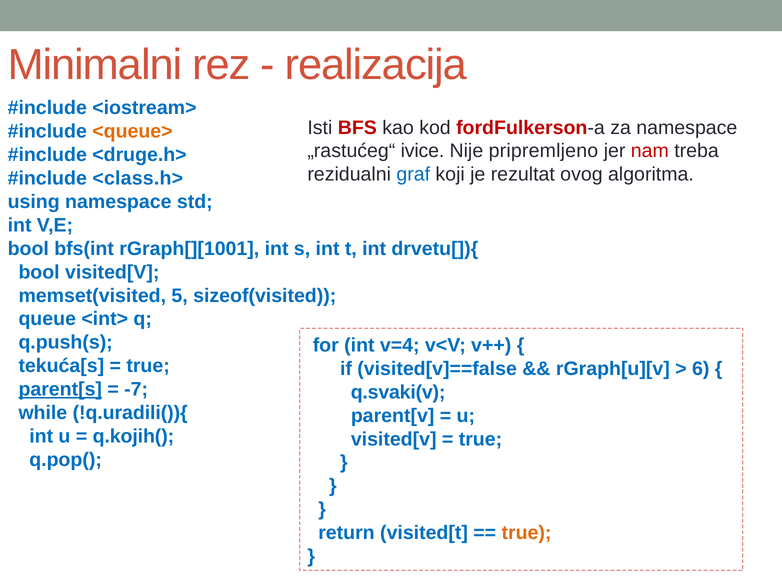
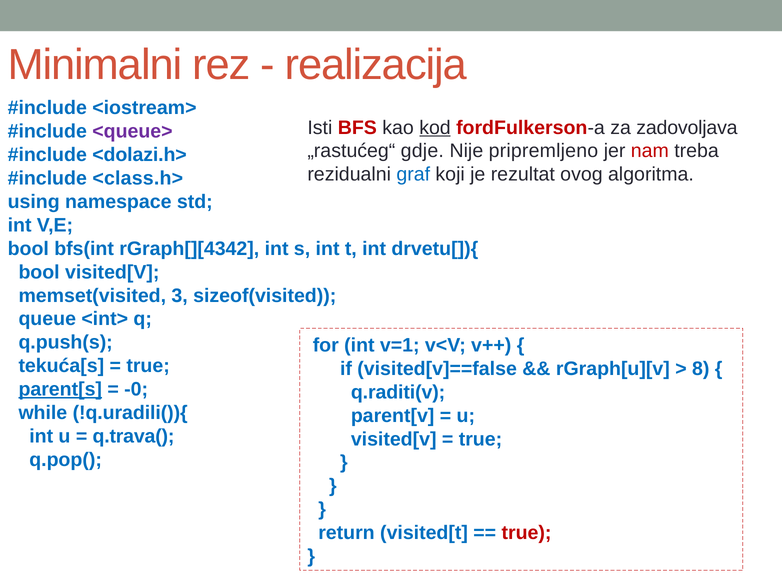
kod underline: none -> present
za namespace: namespace -> zadovoljava
<queue> colour: orange -> purple
ivice: ivice -> gdje
<druge.h>: <druge.h> -> <dolazi.h>
rGraph[][1001: rGraph[][1001 -> rGraph[][4342
5: 5 -> 3
v=4: v=4 -> v=1
6: 6 -> 8
-7: -7 -> -0
q.svaki(v: q.svaki(v -> q.raditi(v
q.kojih(: q.kojih( -> q.trava(
true at (526, 533) colour: orange -> red
